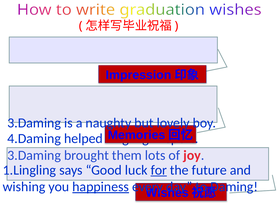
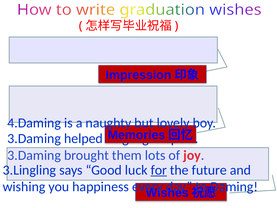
3.Daming at (34, 123): 3.Daming -> 4.Daming
4.Daming at (34, 138): 4.Daming -> 3.Daming
1.Lingling: 1.Lingling -> 3.Lingling
happiness underline: present -> none
